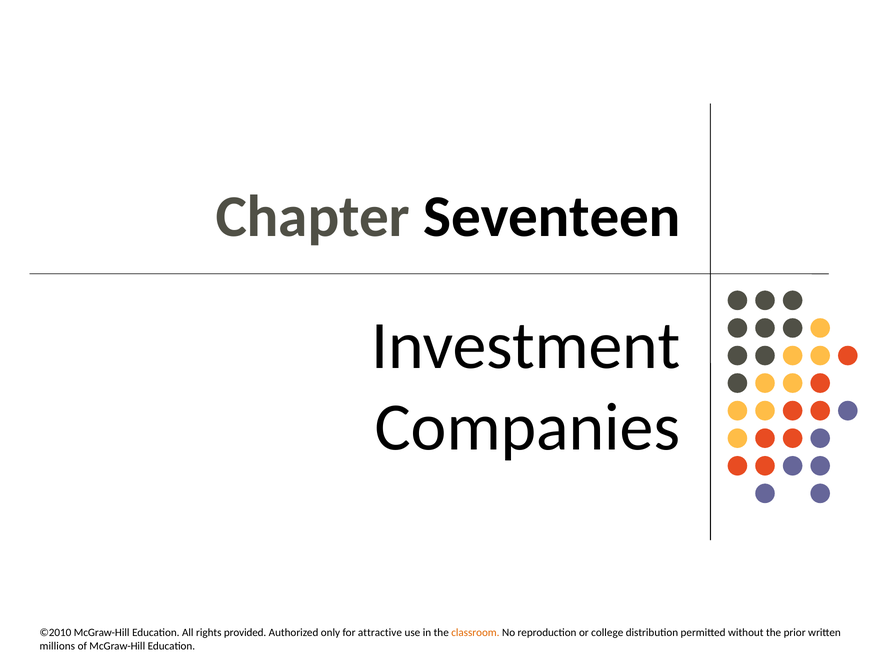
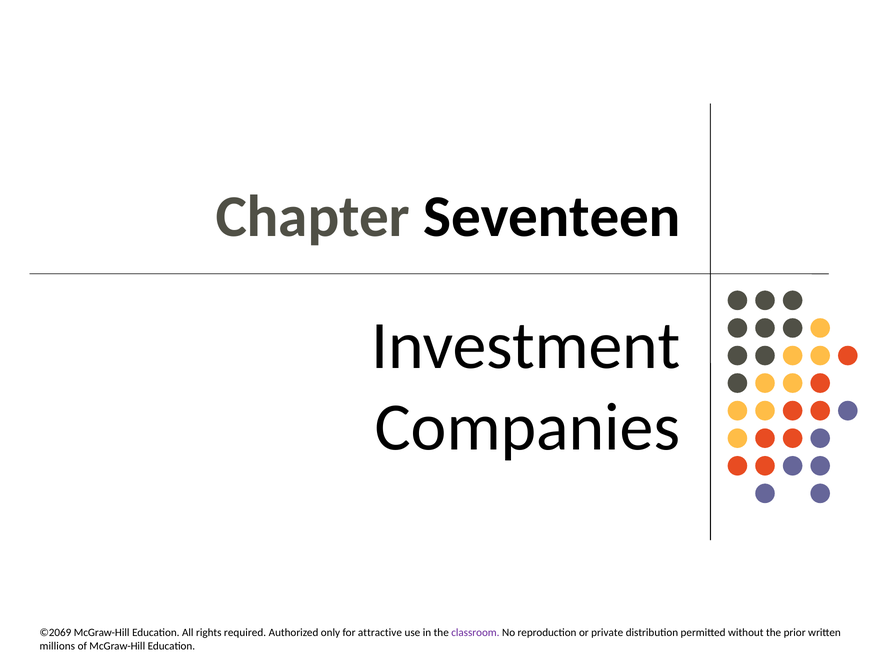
©2010: ©2010 -> ©2069
provided: provided -> required
classroom colour: orange -> purple
college: college -> private
